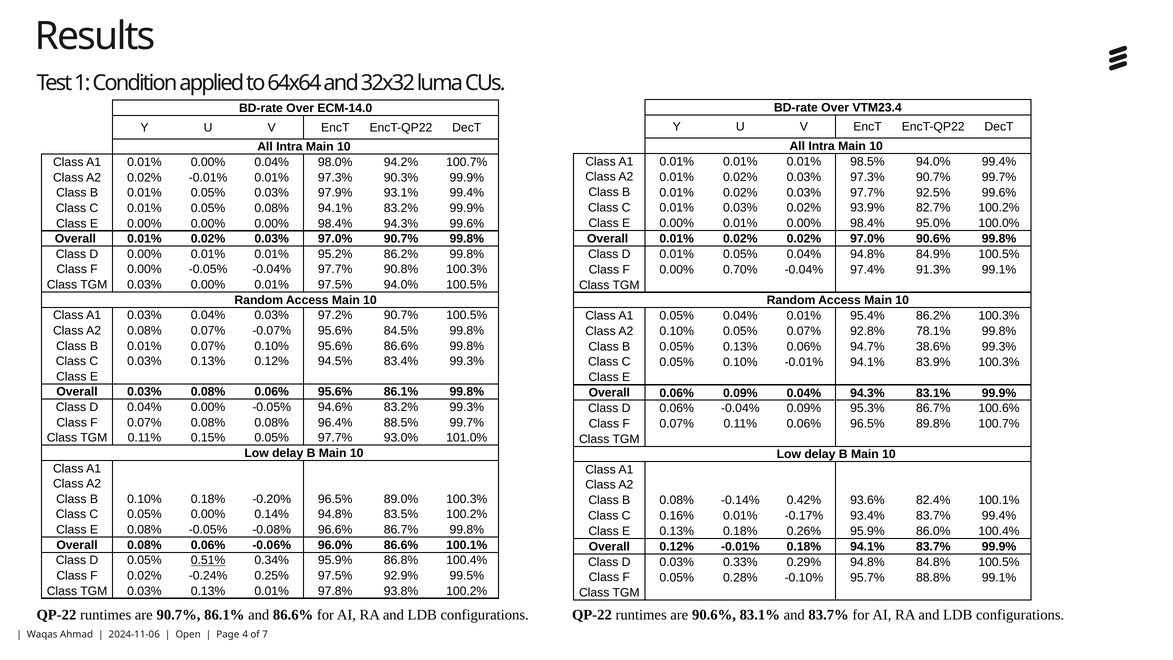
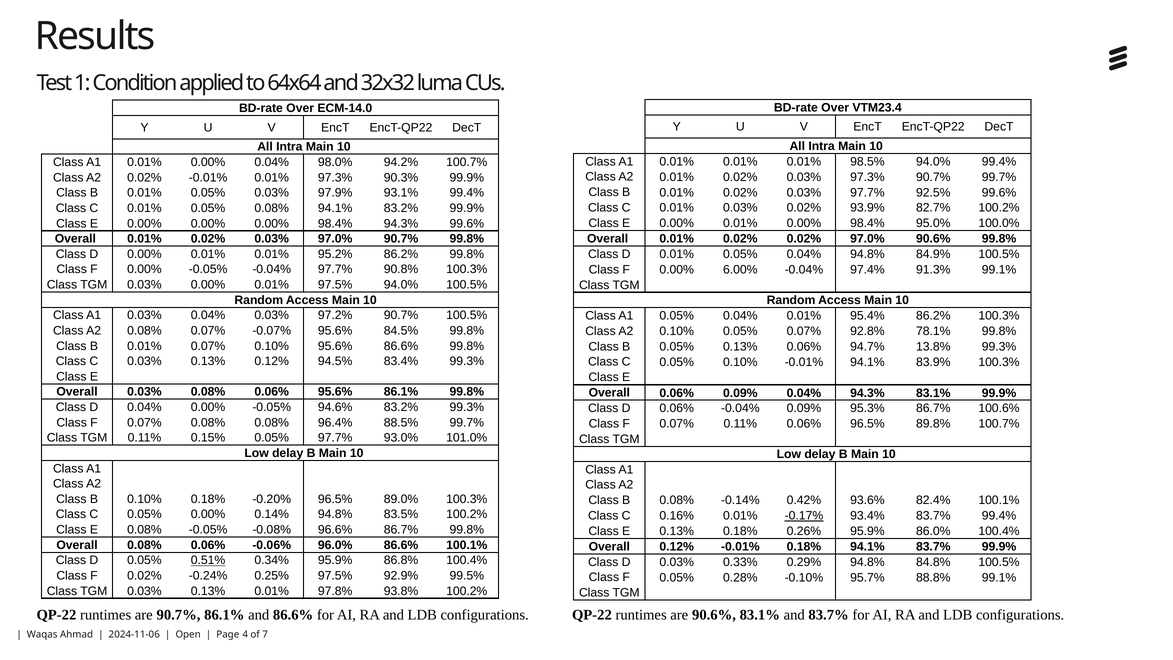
0.70%: 0.70% -> 6.00%
38.6%: 38.6% -> 13.8%
-0.17% underline: none -> present
